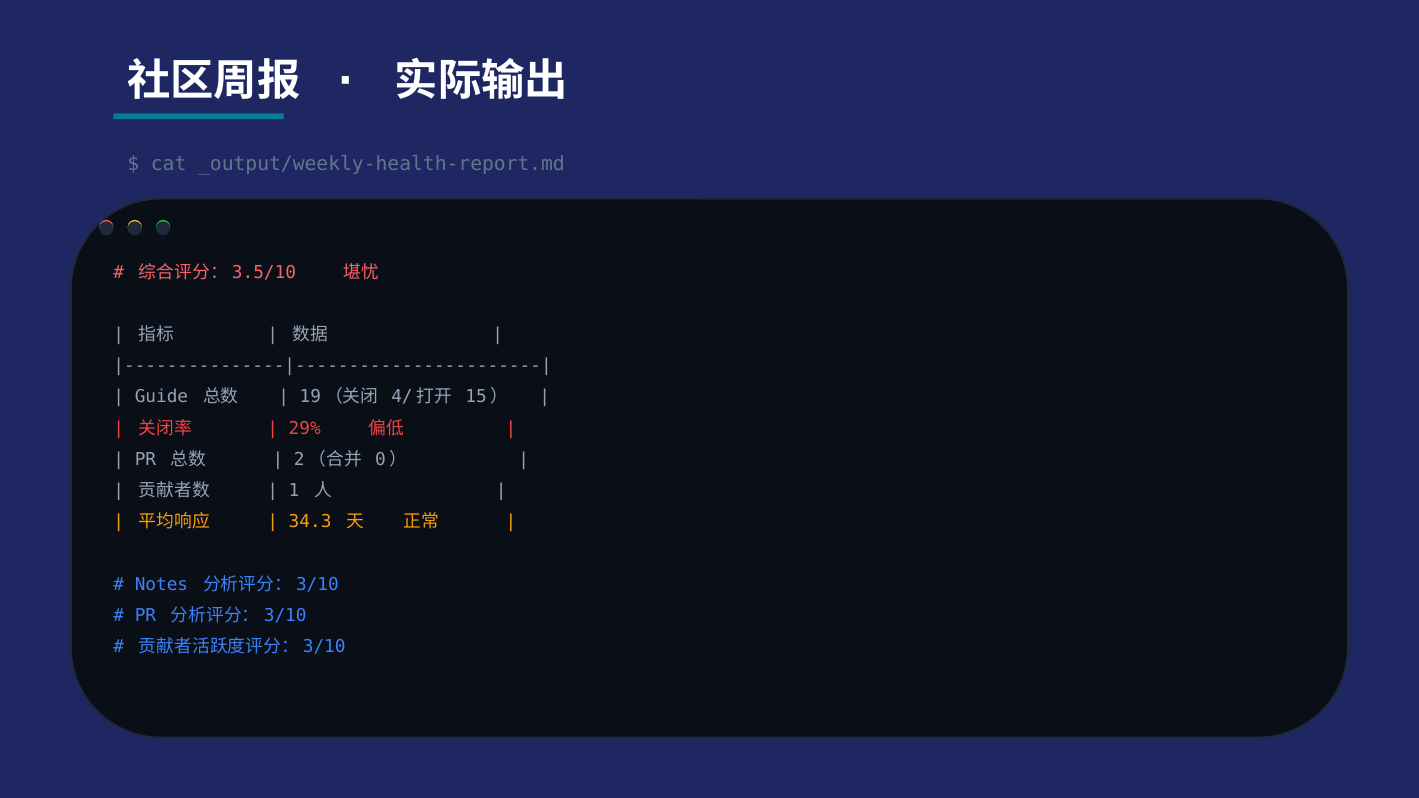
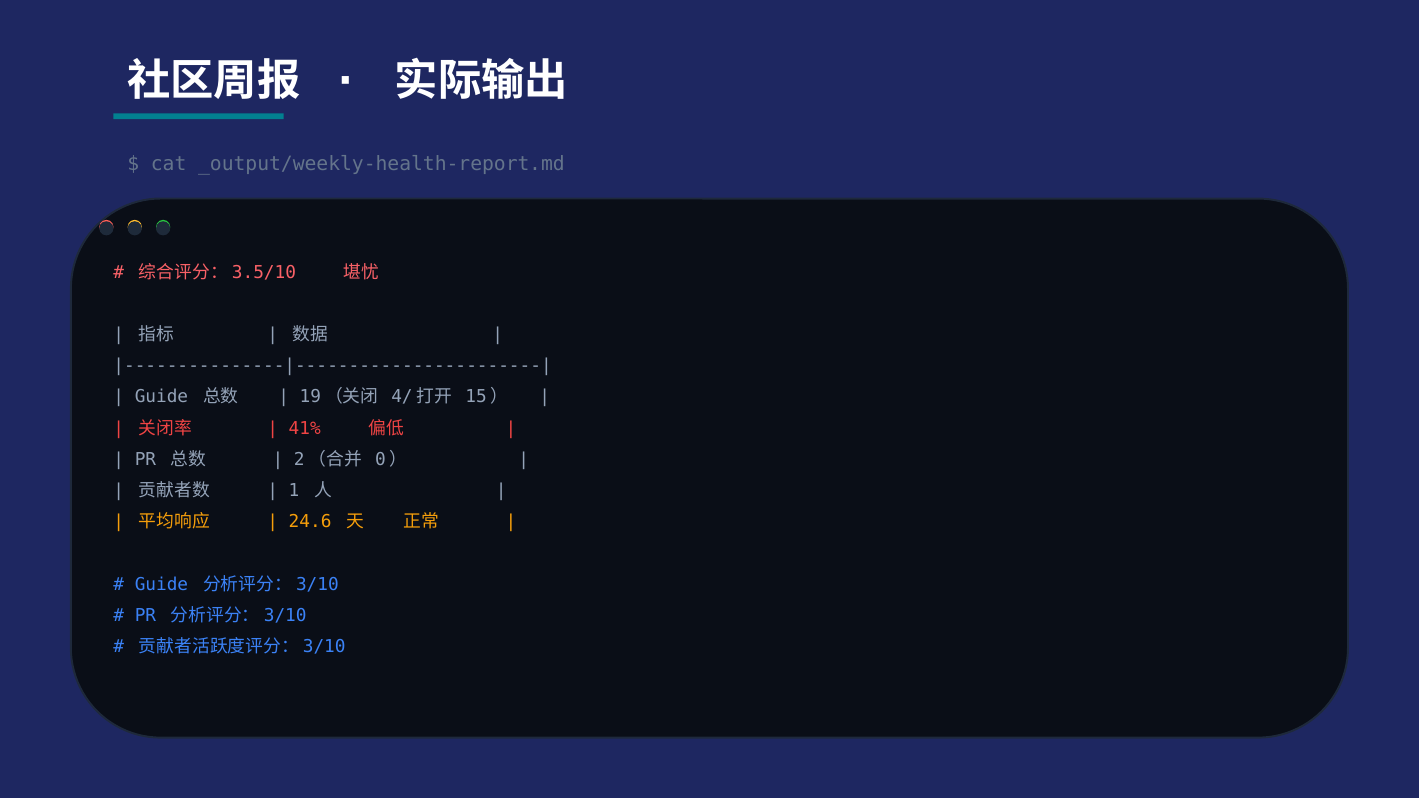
29%: 29% -> 41%
34.3: 34.3 -> 24.6
Notes at (161, 584): Notes -> Guide
